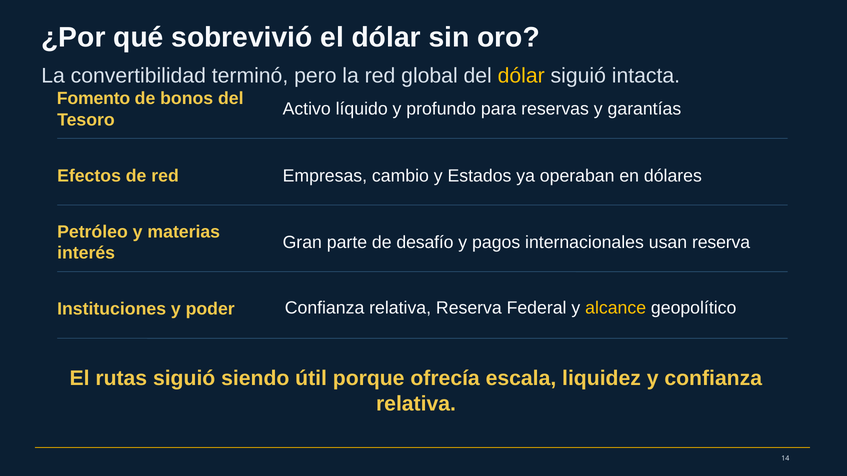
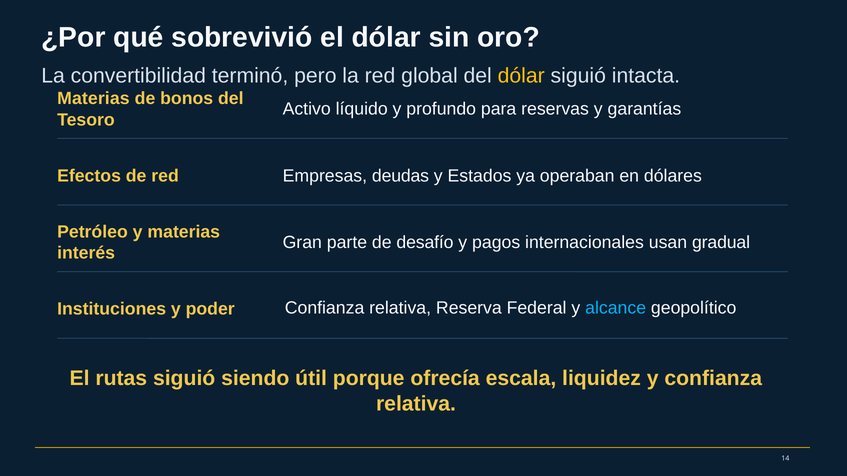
Fomento at (94, 99): Fomento -> Materias
cambio: cambio -> deudas
usan reserva: reserva -> gradual
alcance colour: yellow -> light blue
